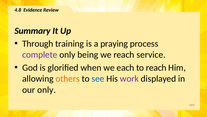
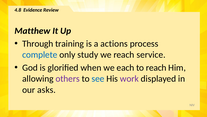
Summary: Summary -> Matthew
praying: praying -> actions
complete colour: purple -> blue
being: being -> study
others colour: orange -> purple
our only: only -> asks
